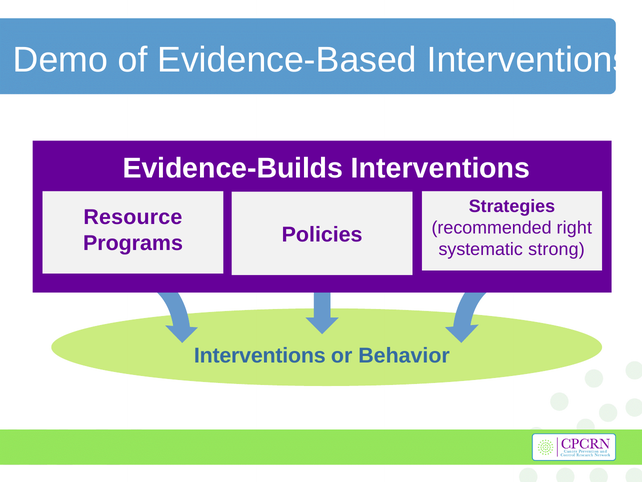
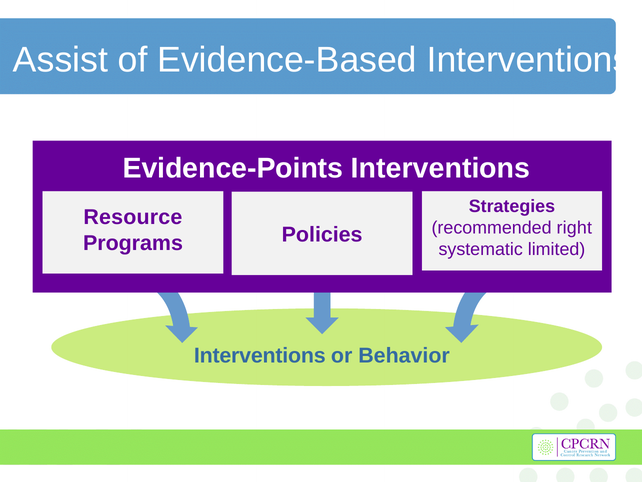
Demo: Demo -> Assist
Evidence-Builds: Evidence-Builds -> Evidence-Points
strong: strong -> limited
